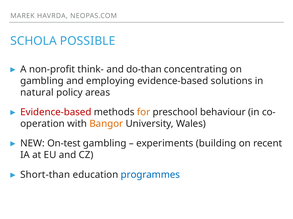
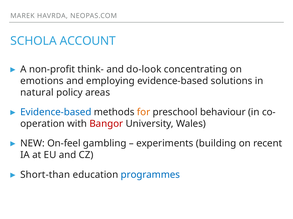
POSSIBLE: POSSIBLE -> ACCOUNT
do-than: do-than -> do-look
gambling at (42, 81): gambling -> emotions
Evidence-based at (56, 112) colour: red -> blue
Bangor colour: orange -> red
On-test: On-test -> On-feel
